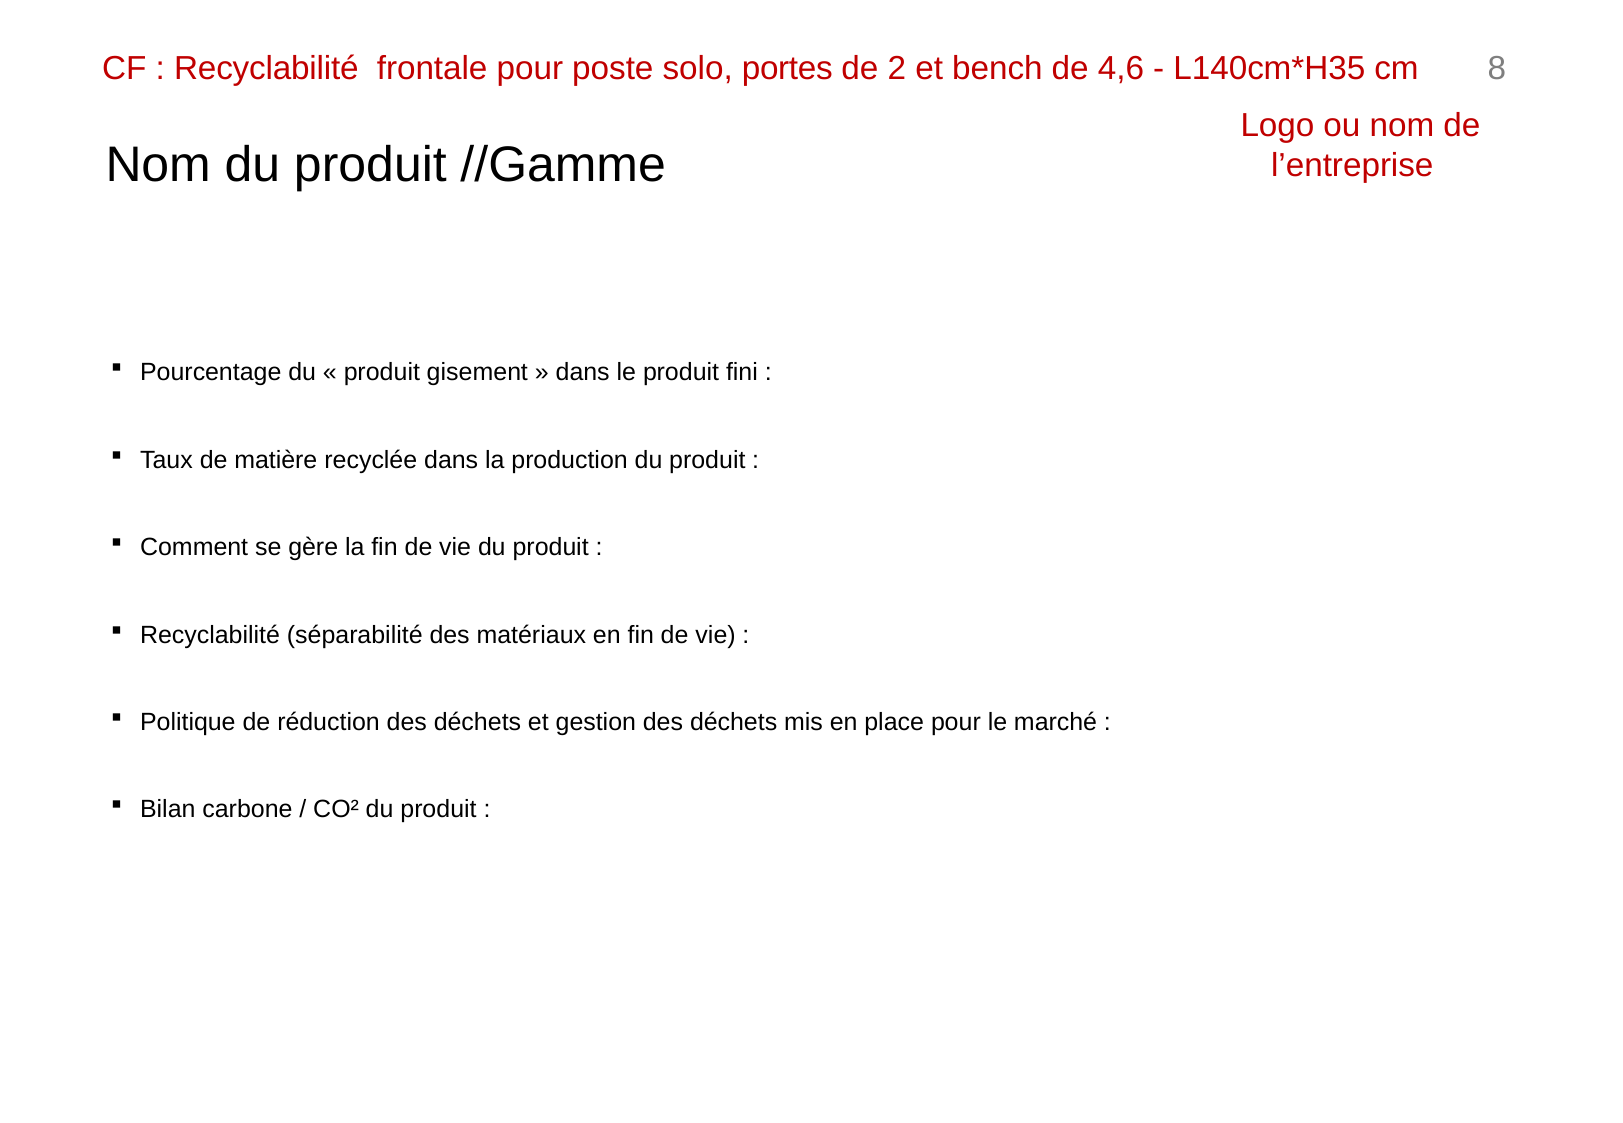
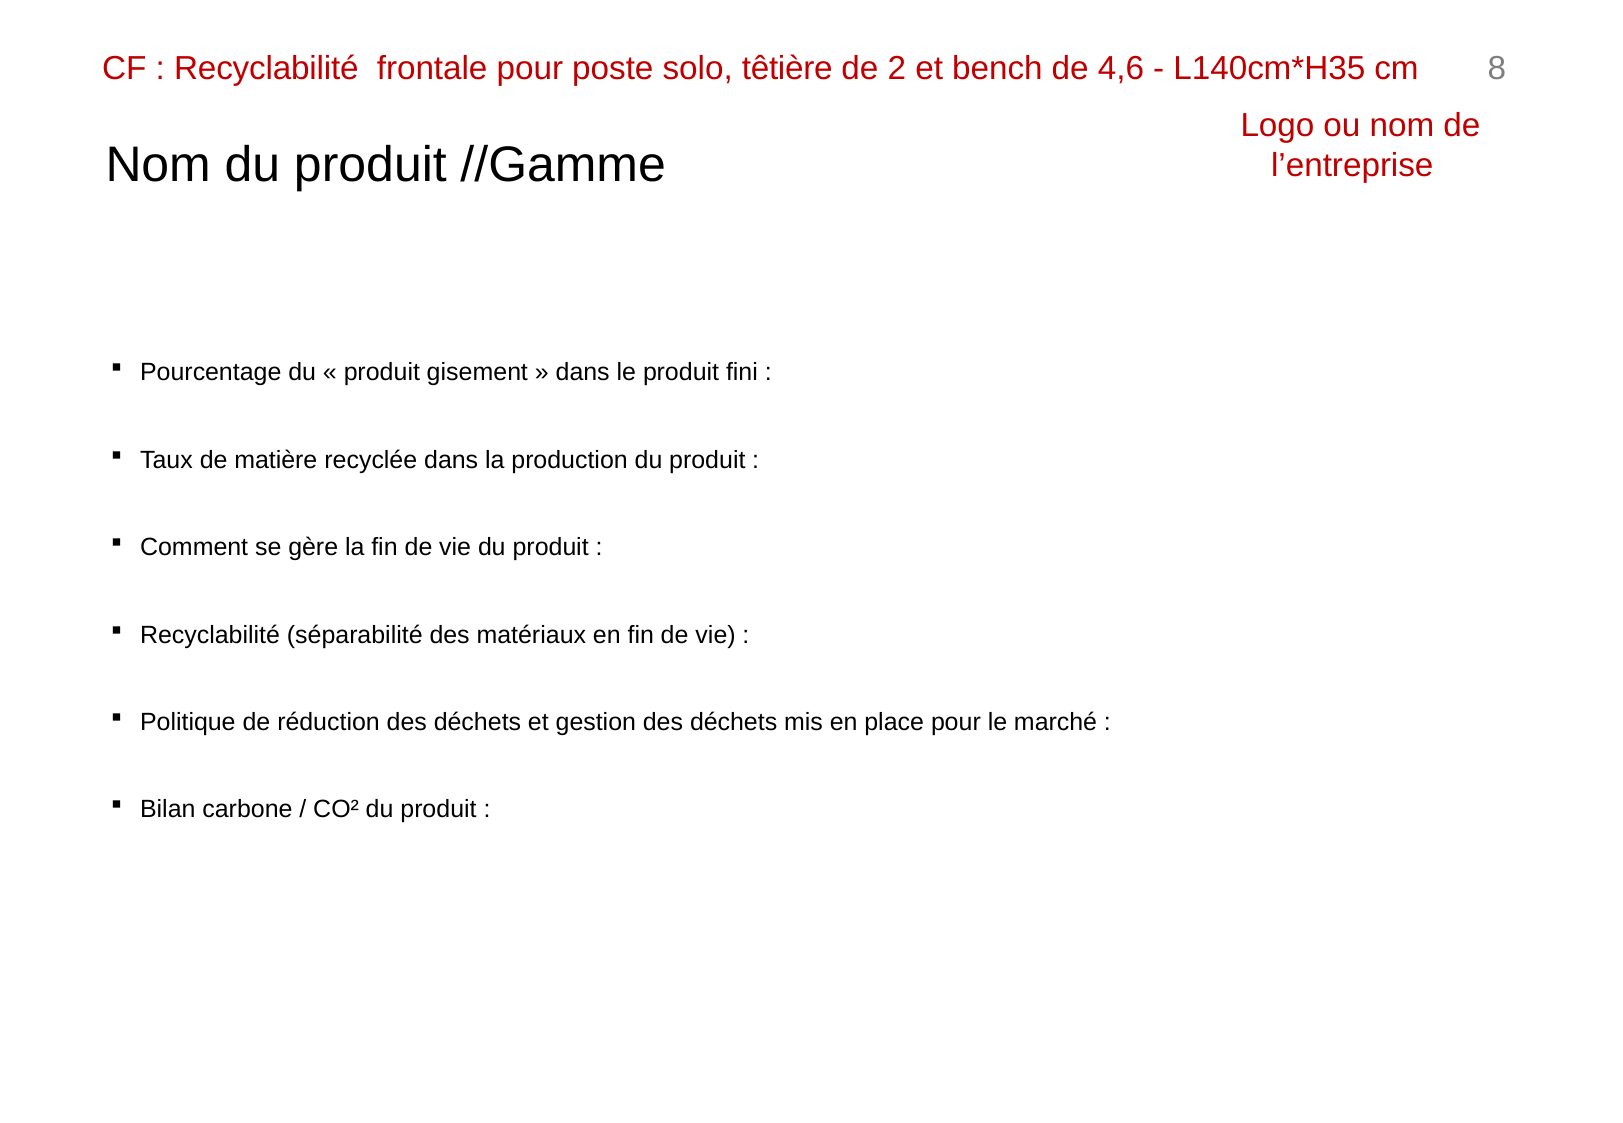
portes: portes -> têtière
